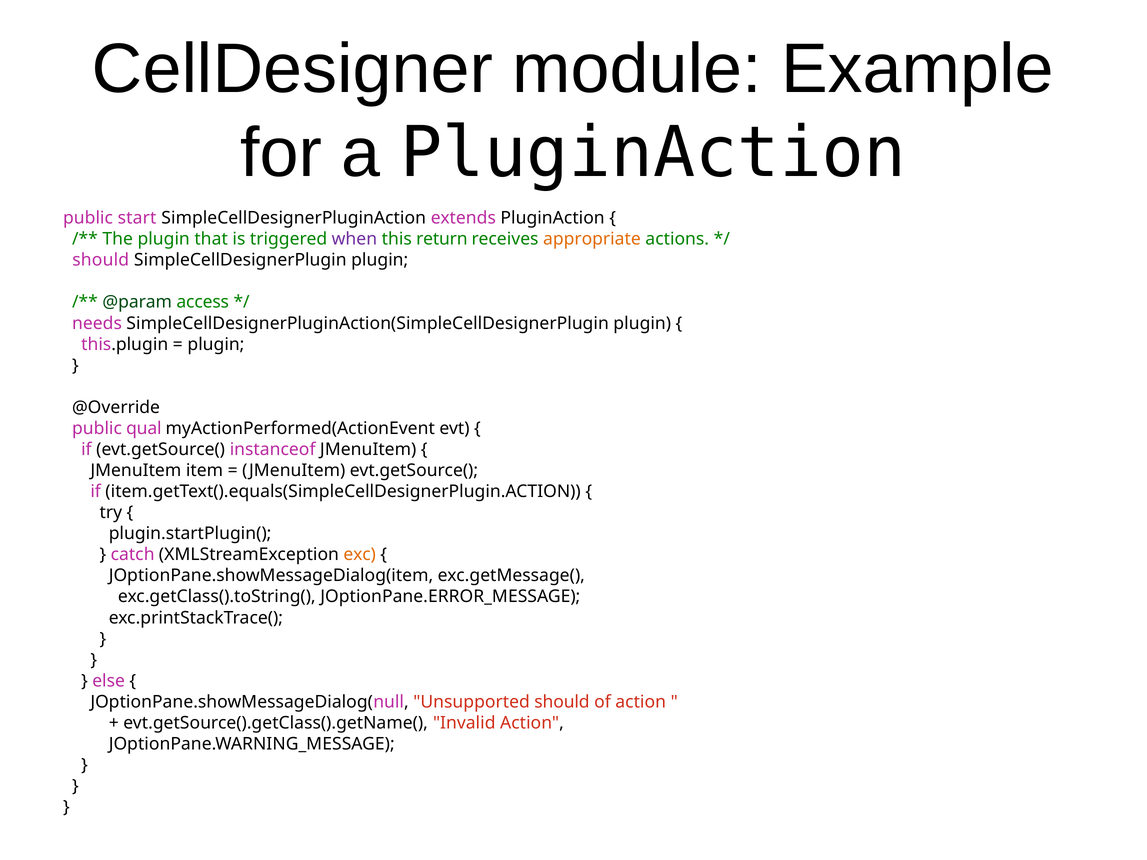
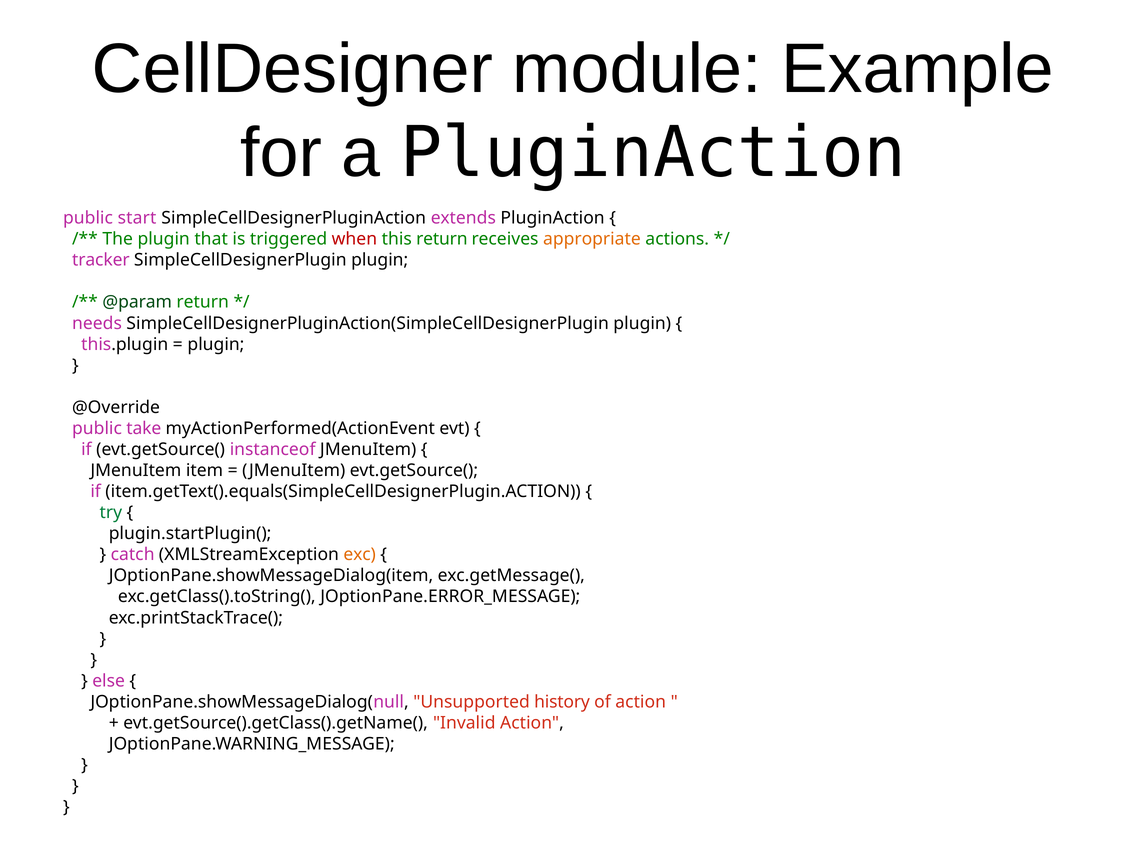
when colour: purple -> red
should at (101, 260): should -> tracker
@param access: access -> return
qual: qual -> take
try colour: black -> green
Unsupported should: should -> history
